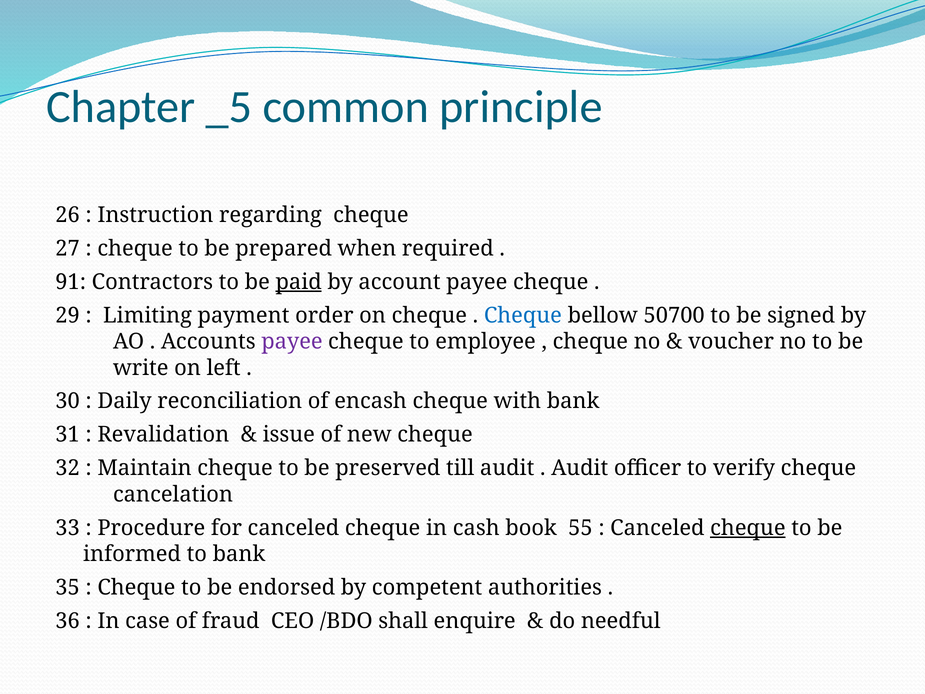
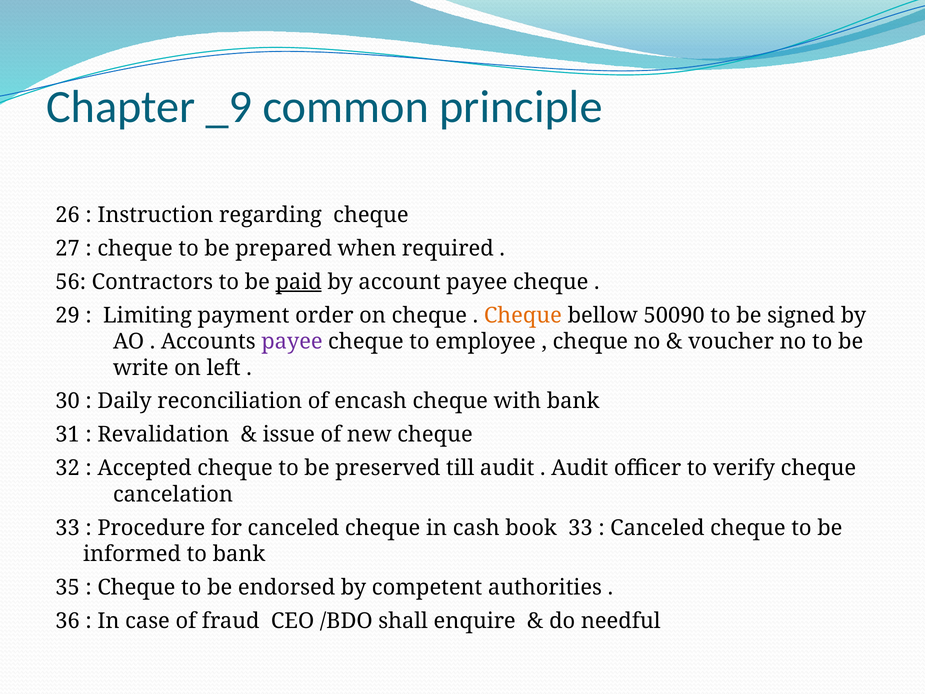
_5: _5 -> _9
91: 91 -> 56
Cheque at (523, 315) colour: blue -> orange
50700: 50700 -> 50090
Maintain: Maintain -> Accepted
book 55: 55 -> 33
cheque at (748, 528) underline: present -> none
